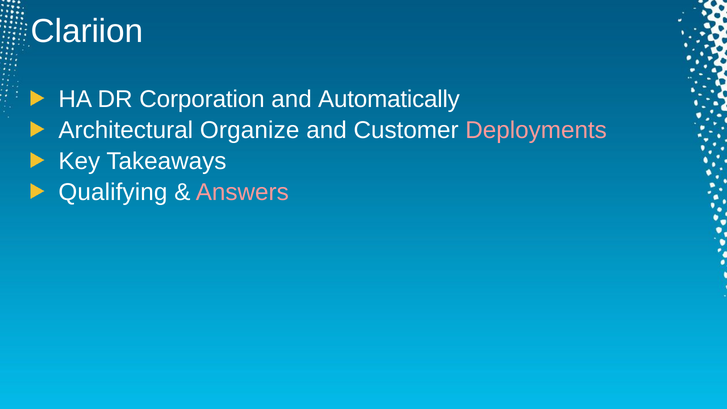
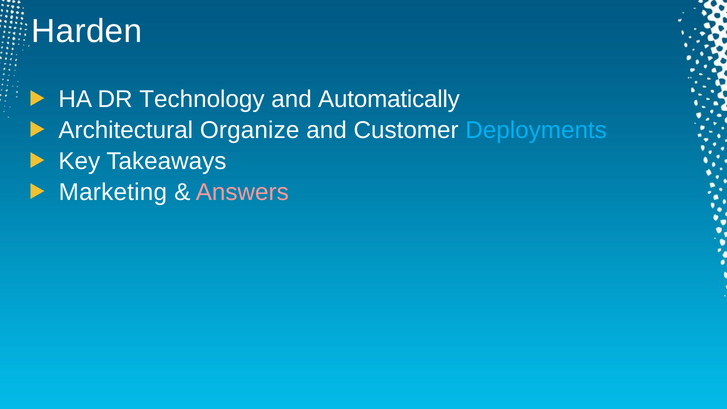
Clariion: Clariion -> Harden
Corporation: Corporation -> Technology
Deployments colour: pink -> light blue
Qualifying: Qualifying -> Marketing
